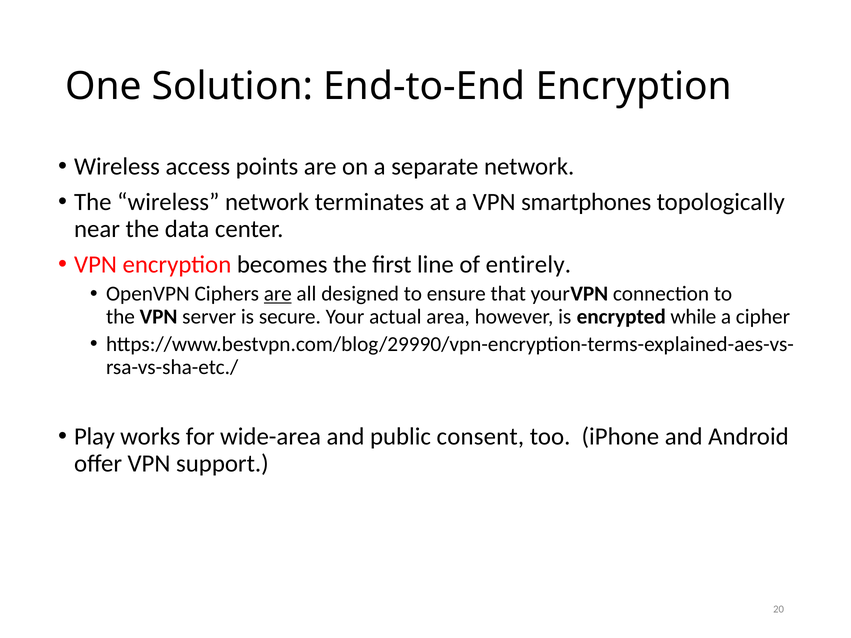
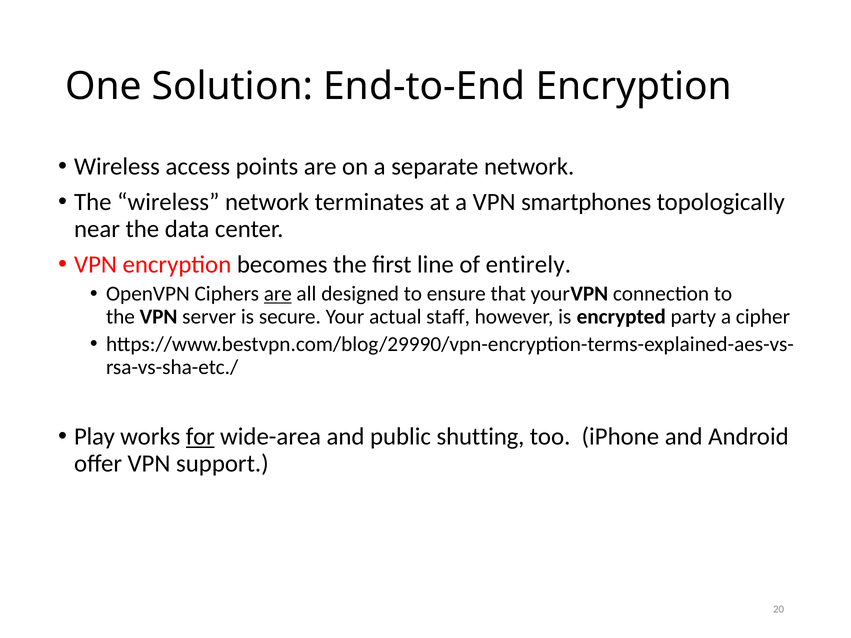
area: area -> staff
while: while -> party
for underline: none -> present
consent: consent -> shutting
